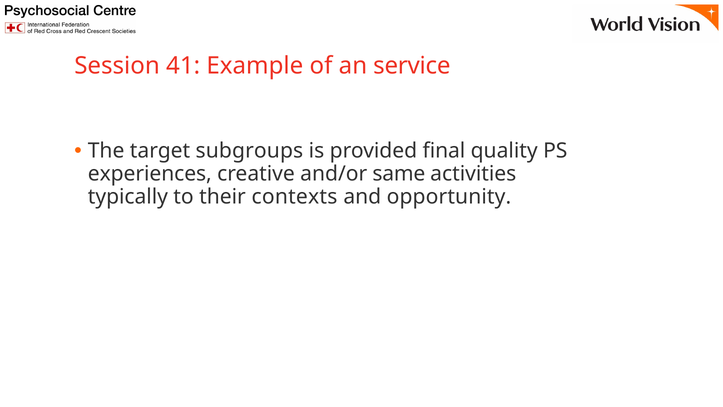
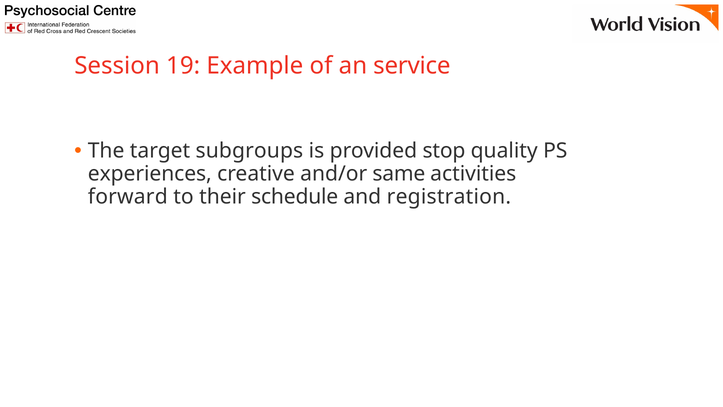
41: 41 -> 19
final: final -> stop
typically: typically -> forward
contexts: contexts -> schedule
opportunity: opportunity -> registration
